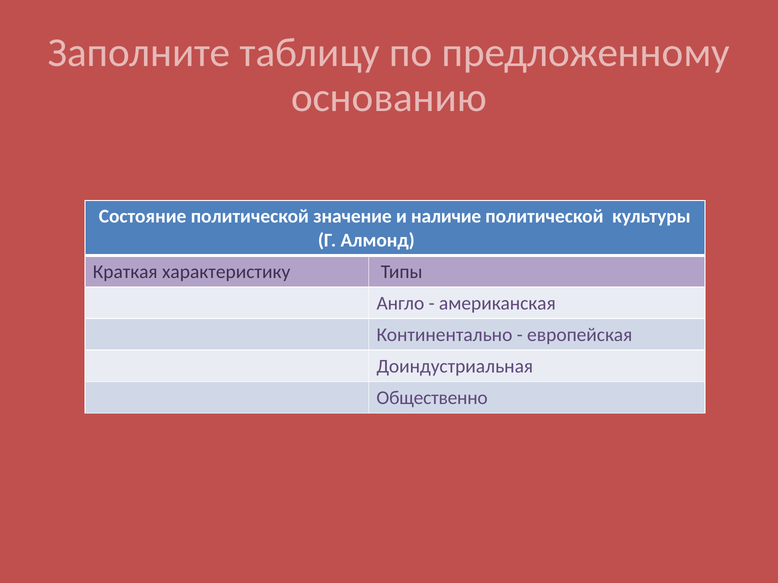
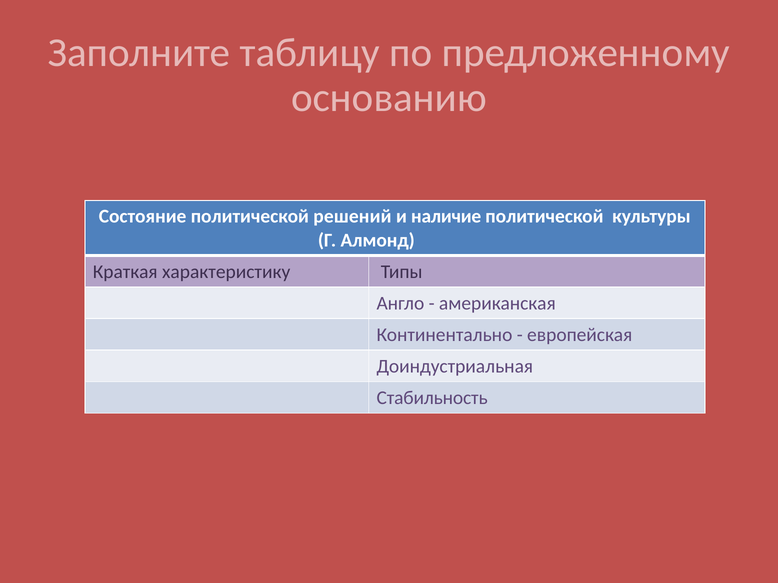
значение: значение -> решений
Общественно: Общественно -> Стабильность
